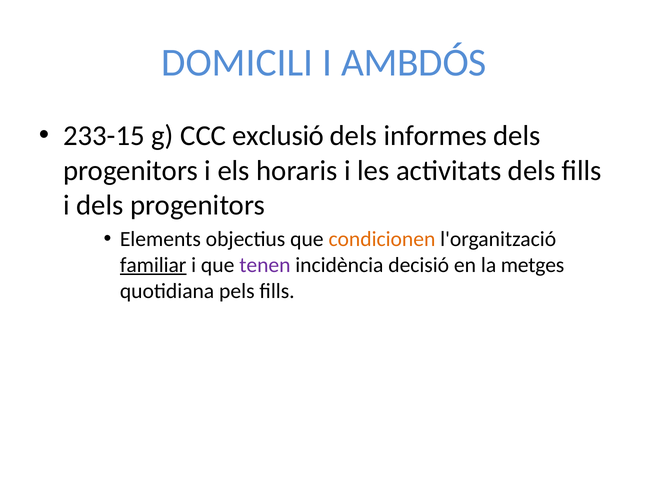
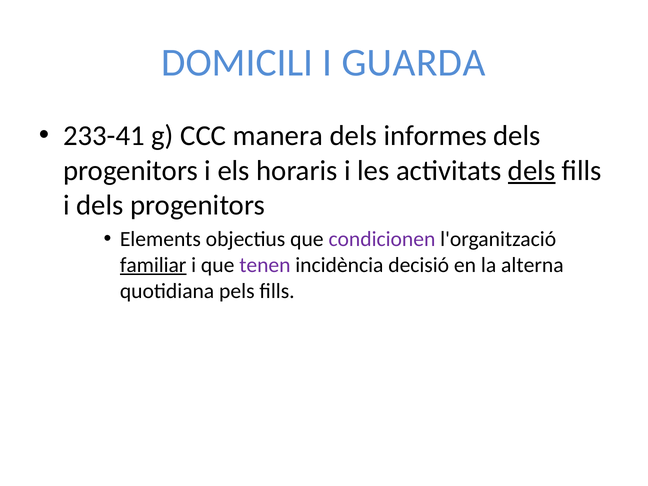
AMBDÓS: AMBDÓS -> GUARDA
233-15: 233-15 -> 233-41
exclusió: exclusió -> manera
dels at (532, 171) underline: none -> present
condicionen colour: orange -> purple
metges: metges -> alterna
